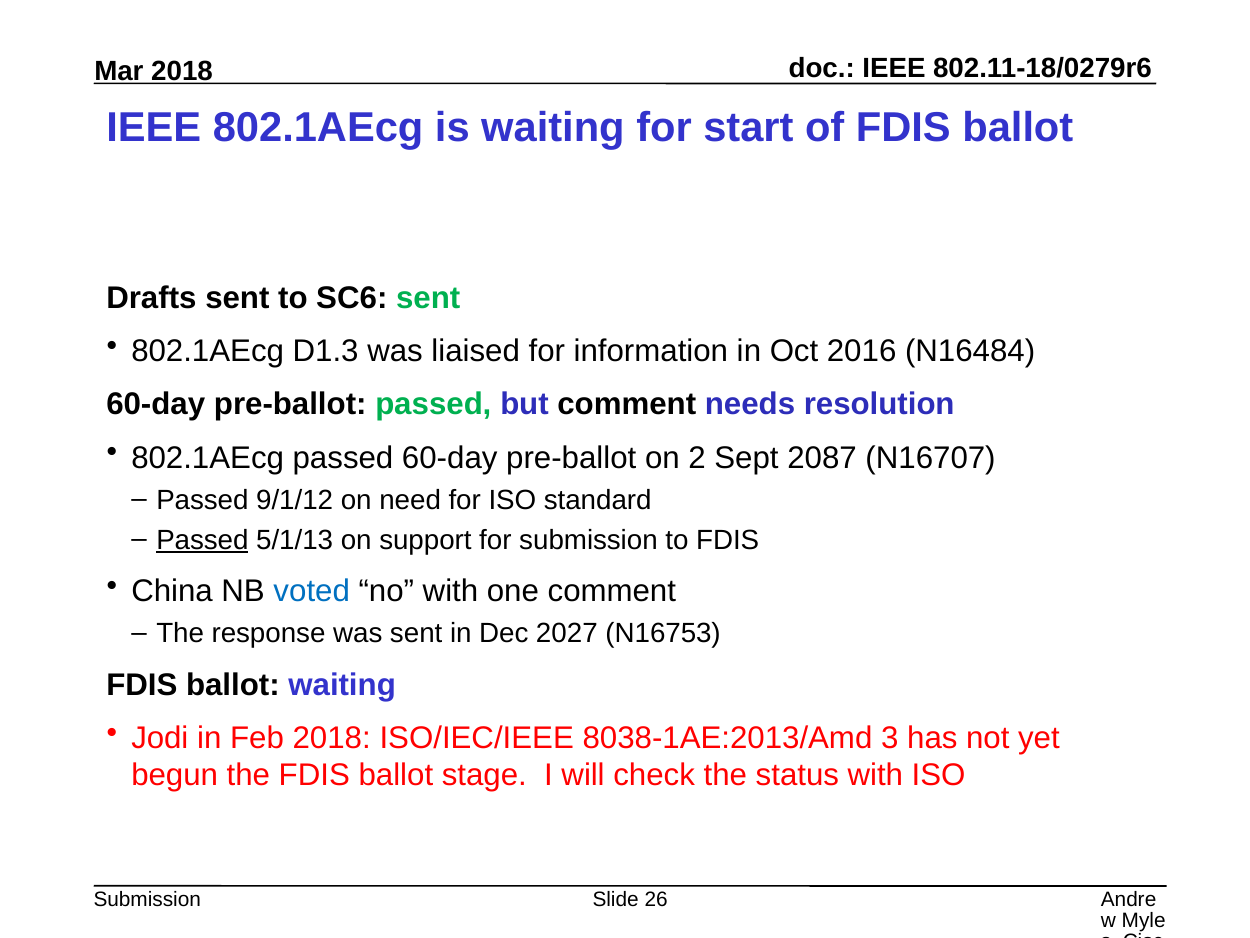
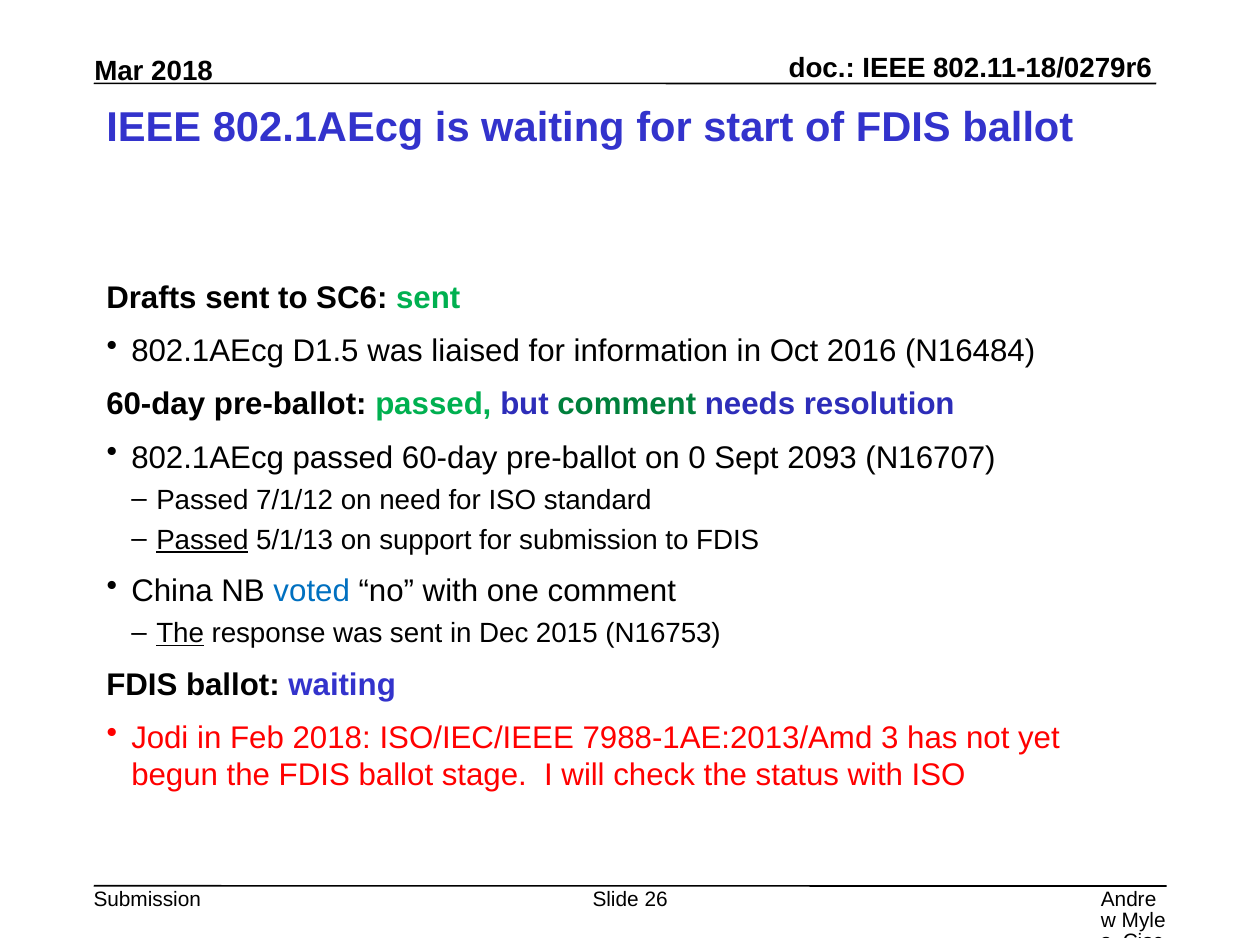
D1.3: D1.3 -> D1.5
comment at (627, 404) colour: black -> green
2: 2 -> 0
2087: 2087 -> 2093
9/1/12: 9/1/12 -> 7/1/12
The at (180, 633) underline: none -> present
2027: 2027 -> 2015
8038-1AE:2013/Amd: 8038-1AE:2013/Amd -> 7988-1AE:2013/Amd
